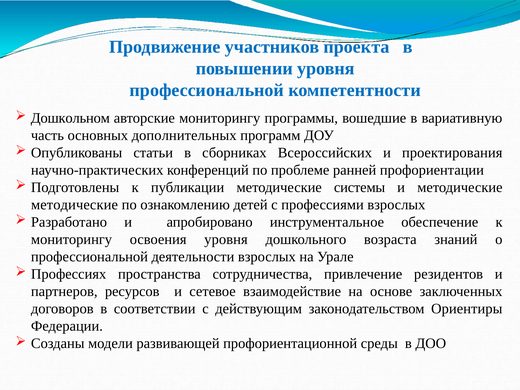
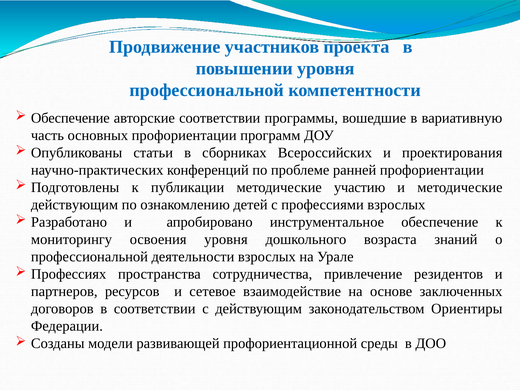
Дошкольном at (70, 118): Дошкольном -> Обеспечение
авторские мониторингу: мониторингу -> соответствии
основных дополнительных: дополнительных -> профориентации
системы: системы -> участию
методические at (74, 205): методические -> действующим
